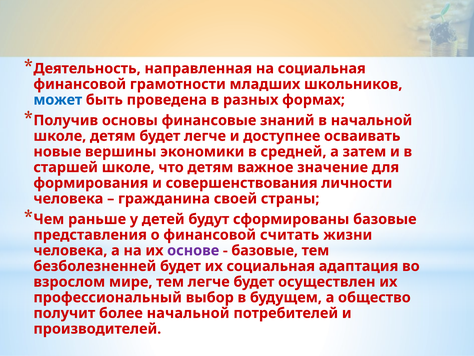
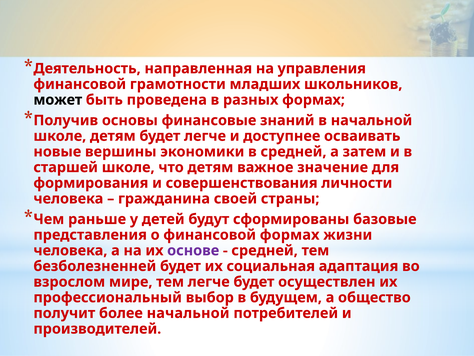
на социальная: социальная -> управления
может colour: blue -> black
финансовой считать: считать -> формах
базовые at (265, 250): базовые -> средней
